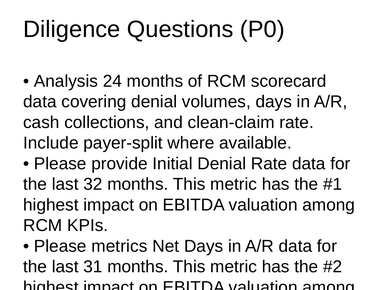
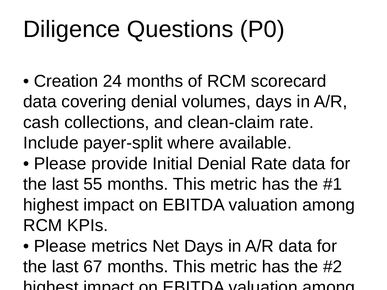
Analysis: Analysis -> Creation
32: 32 -> 55
31: 31 -> 67
